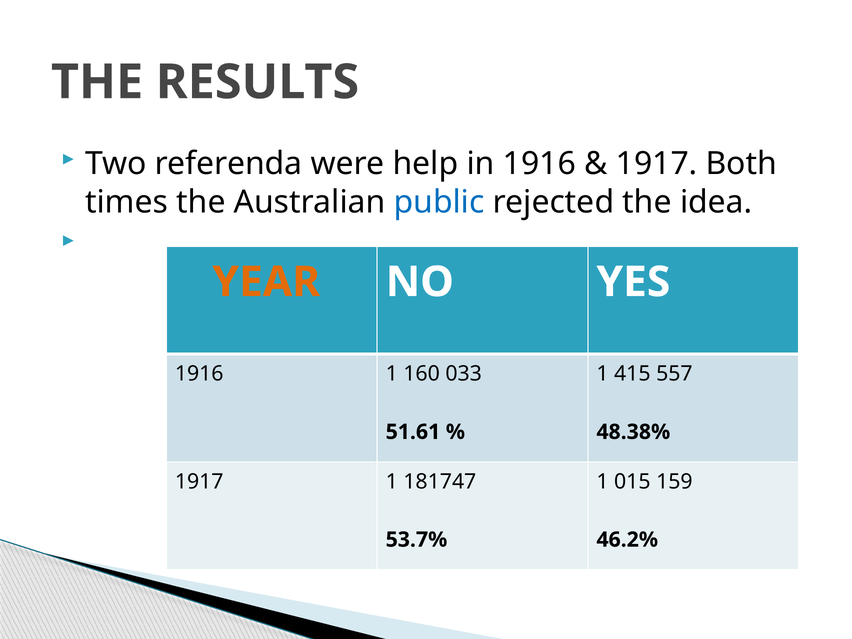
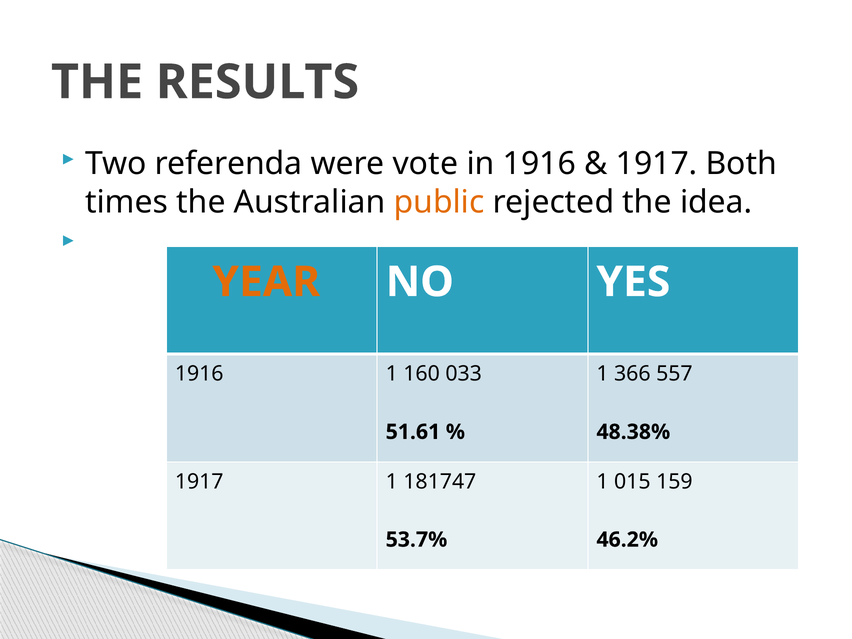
help: help -> vote
public colour: blue -> orange
415: 415 -> 366
